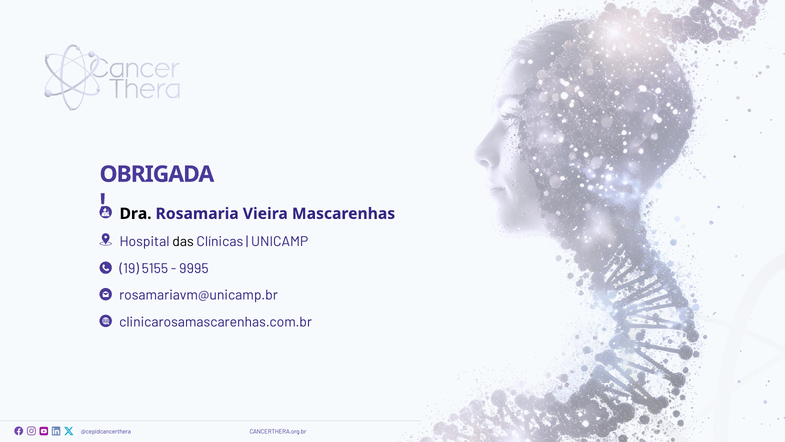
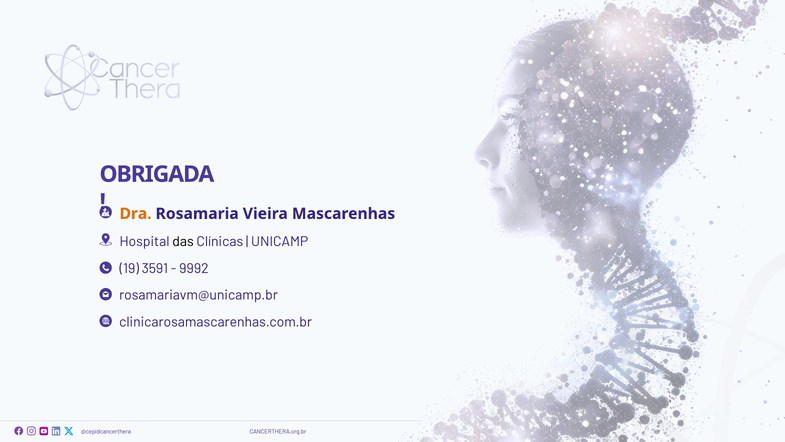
Dra colour: black -> orange
5155: 5155 -> 3591
9995: 9995 -> 9992
